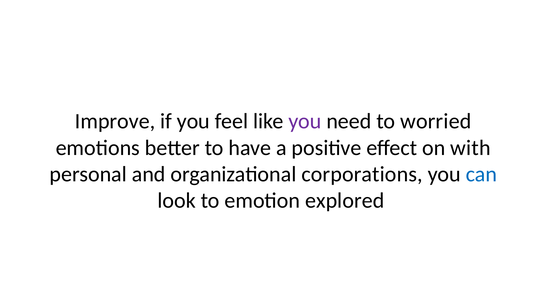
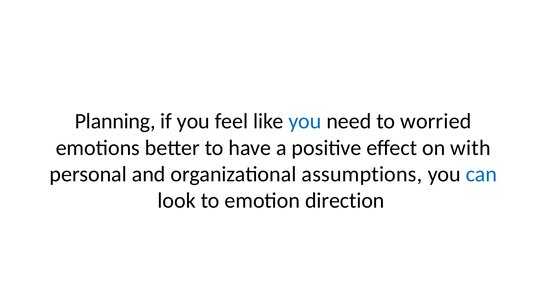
Improve: Improve -> Planning
you at (305, 121) colour: purple -> blue
corporations: corporations -> assumptions
explored: explored -> direction
